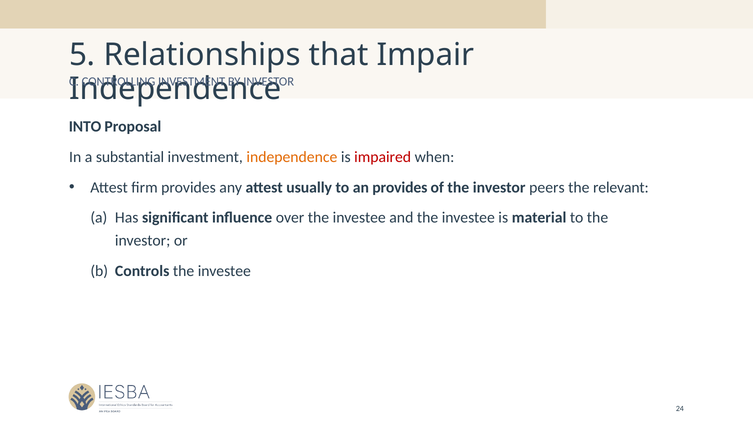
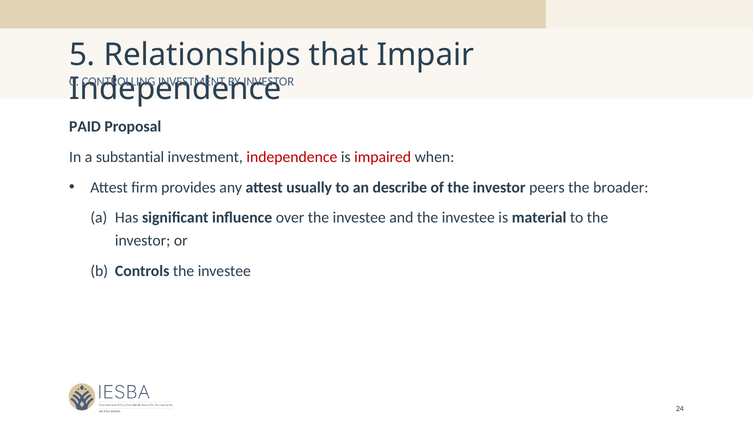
INTO: INTO -> PAID
independence at (292, 157) colour: orange -> red
an provides: provides -> describe
relevant: relevant -> broader
